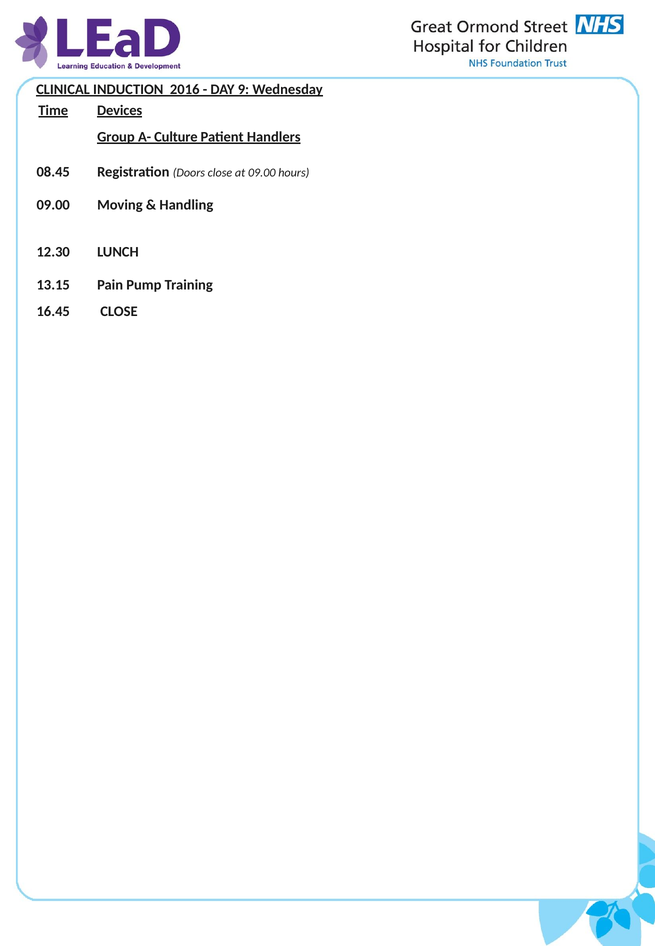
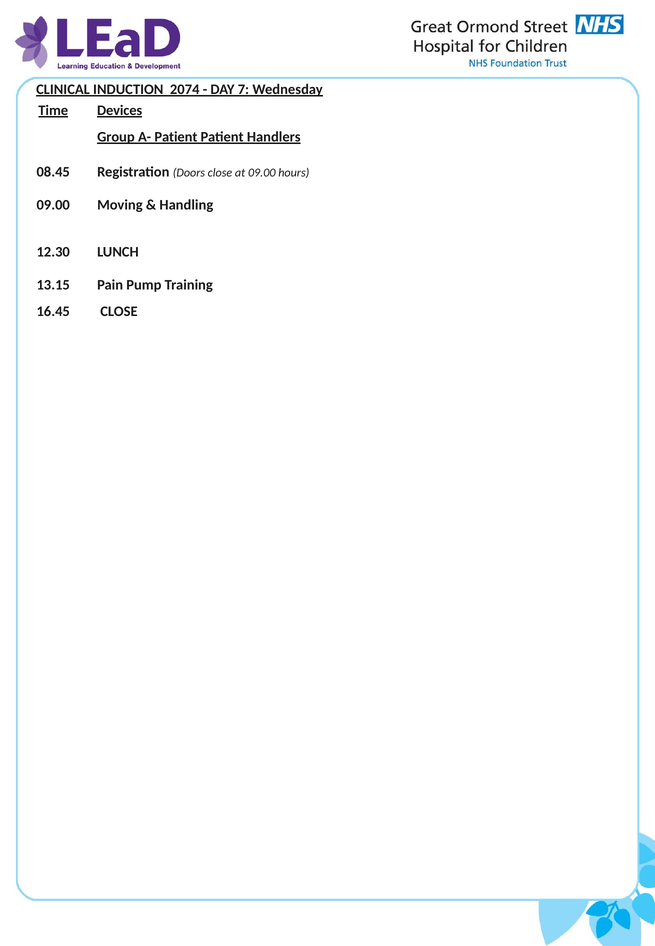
2016: 2016 -> 2074
9: 9 -> 7
A- Culture: Culture -> Patient
